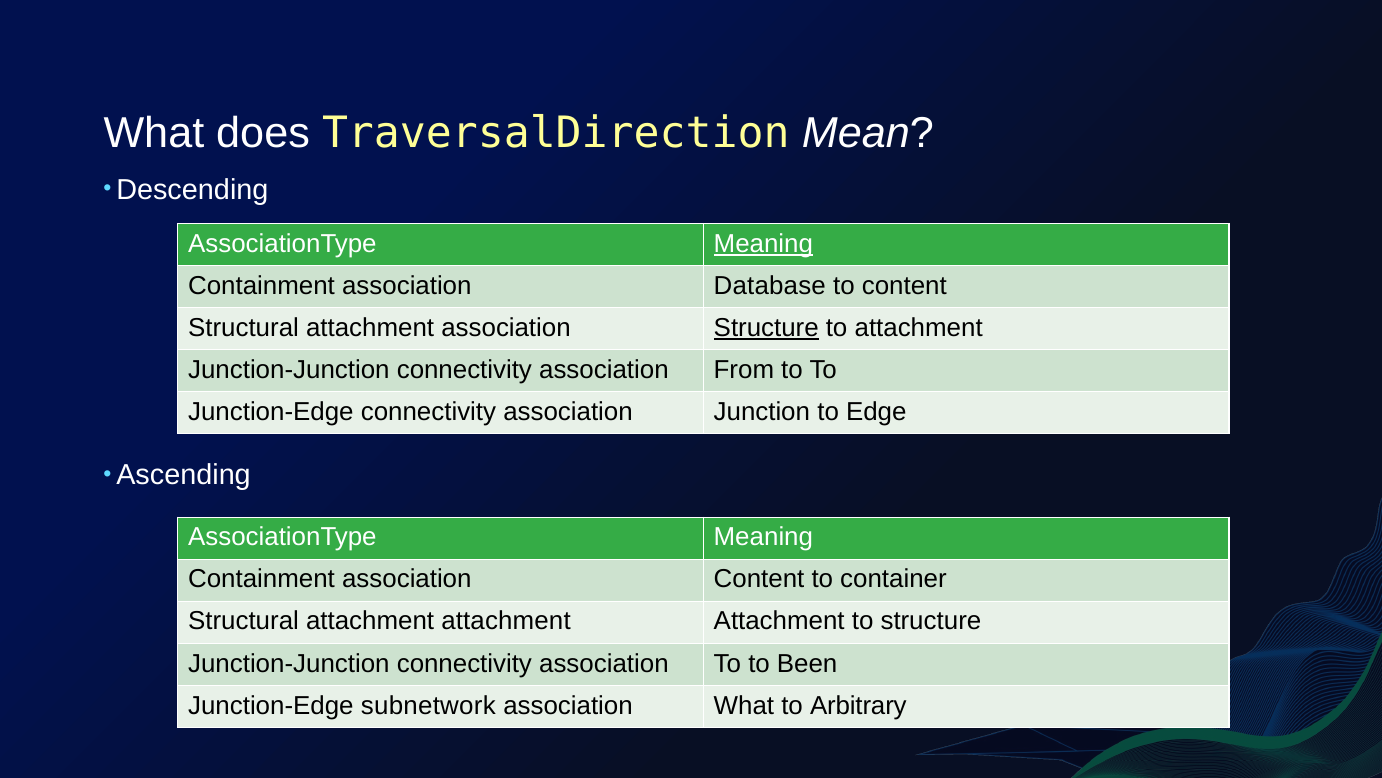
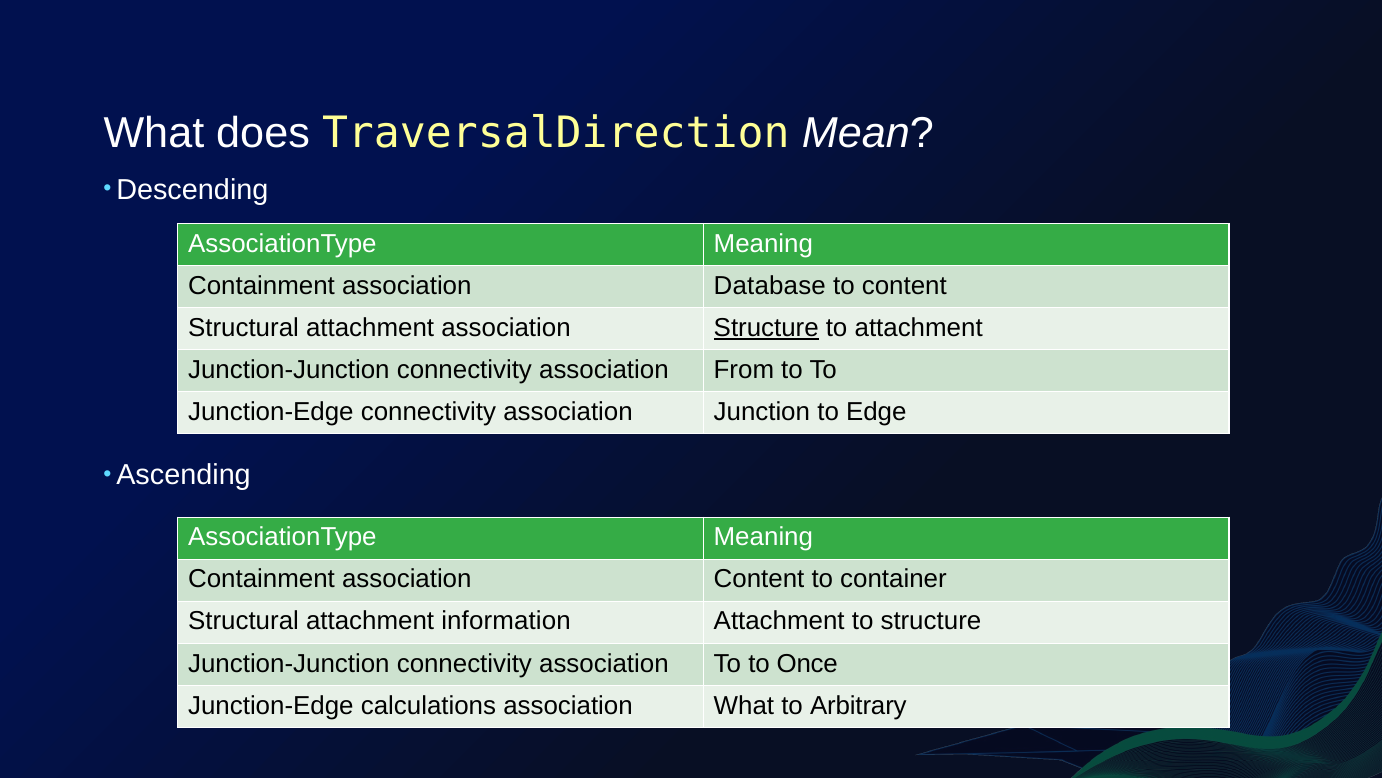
Meaning at (763, 244) underline: present -> none
Structural attachment attachment: attachment -> information
Been: Been -> Once
subnetwork: subnetwork -> calculations
